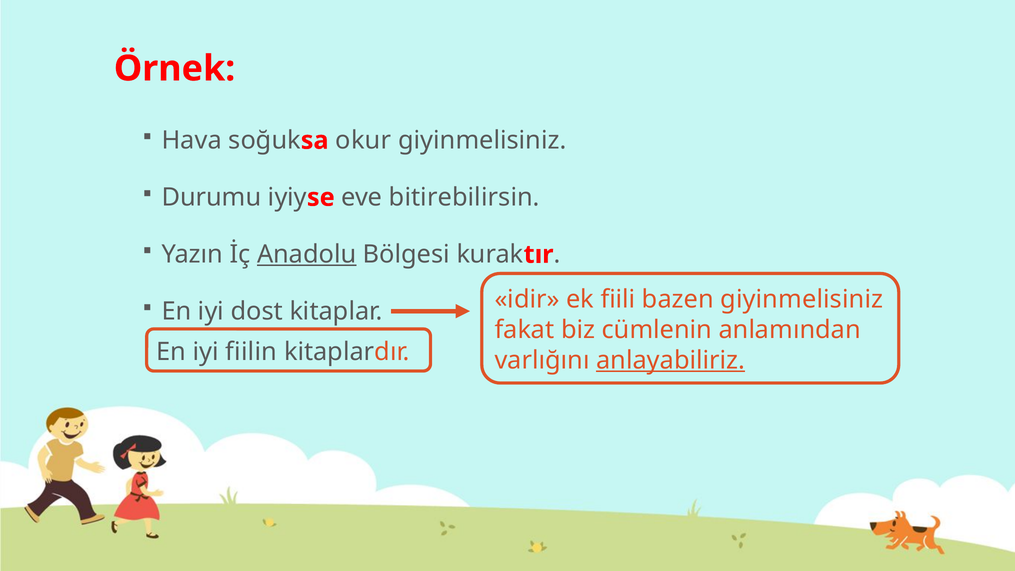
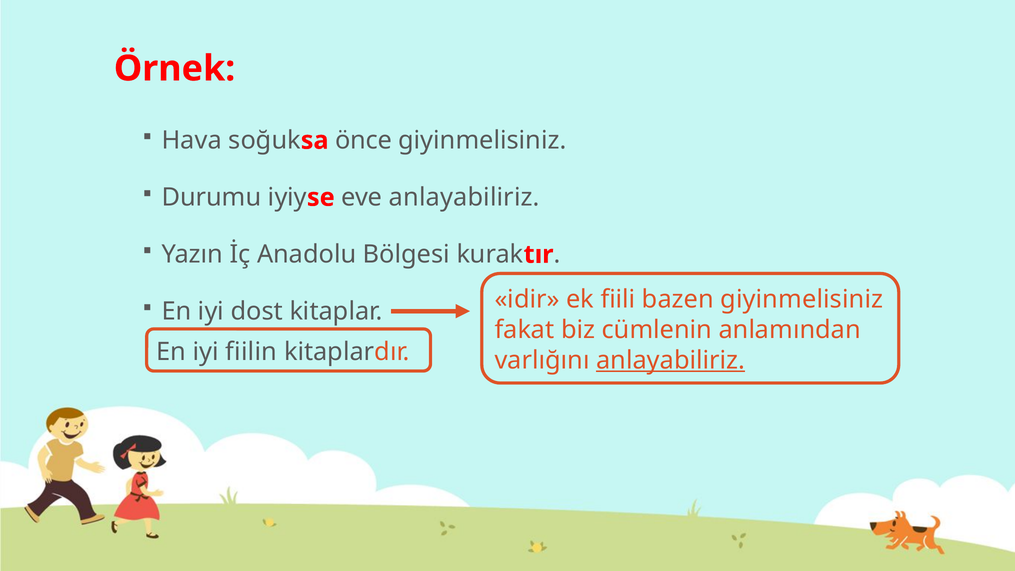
okur: okur -> önce
eve bitirebilirsin: bitirebilirsin -> anlayabiliriz
Anadolu underline: present -> none
